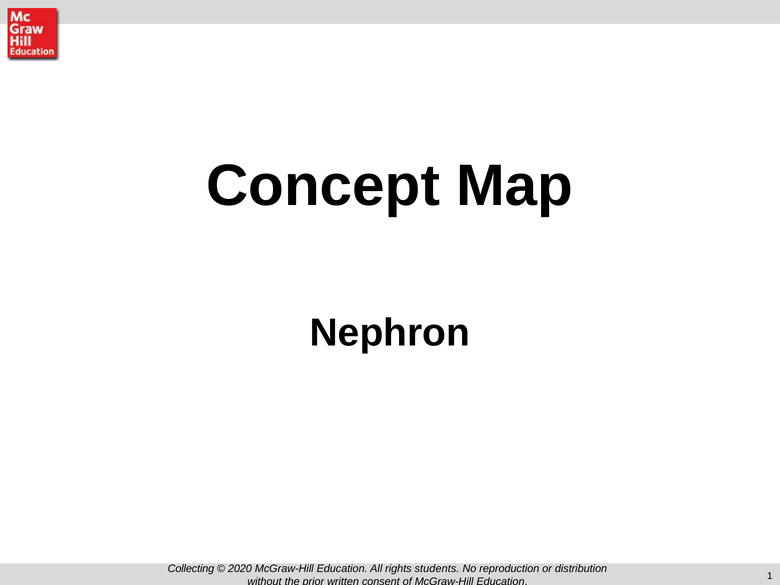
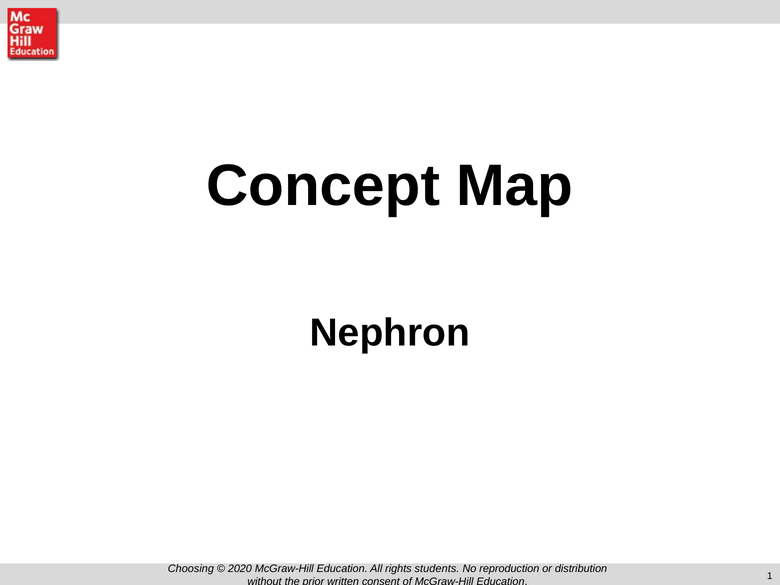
Collecting: Collecting -> Choosing
